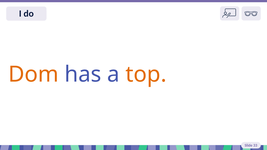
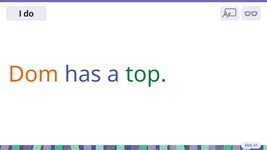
top colour: orange -> green
